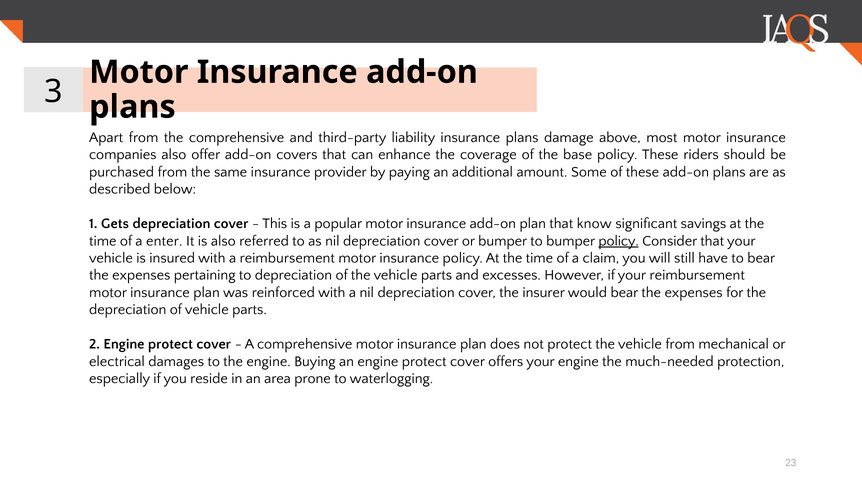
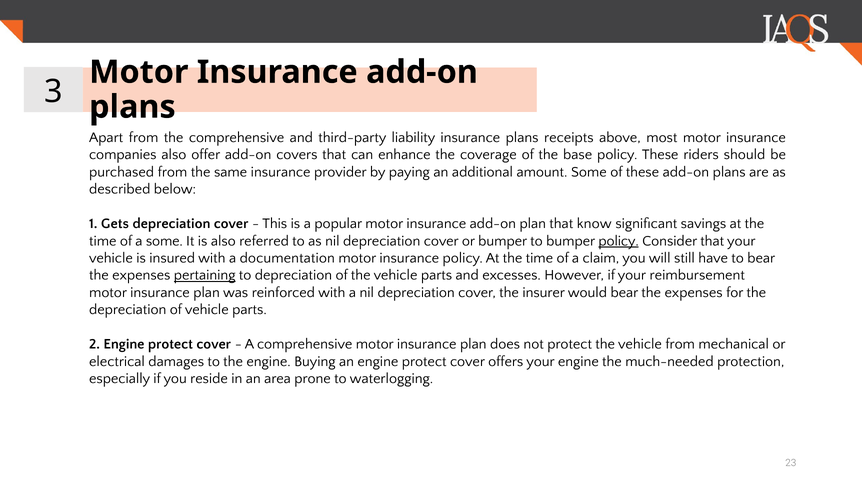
damage: damage -> receipts
a enter: enter -> some
a reimbursement: reimbursement -> documentation
pertaining underline: none -> present
